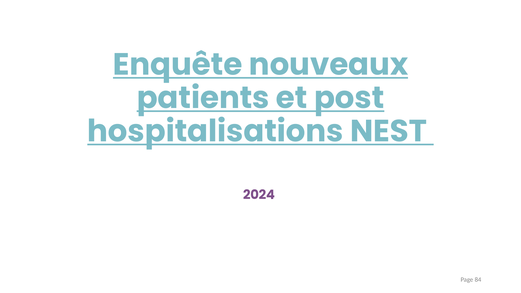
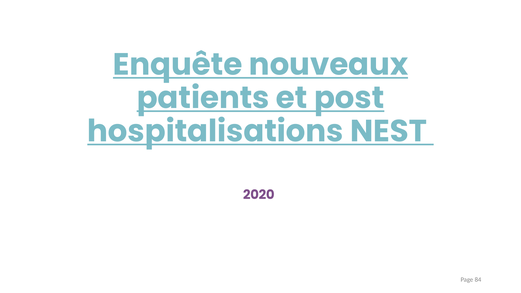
2024: 2024 -> 2020
